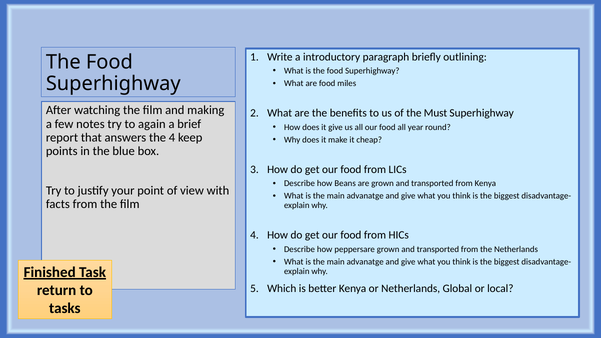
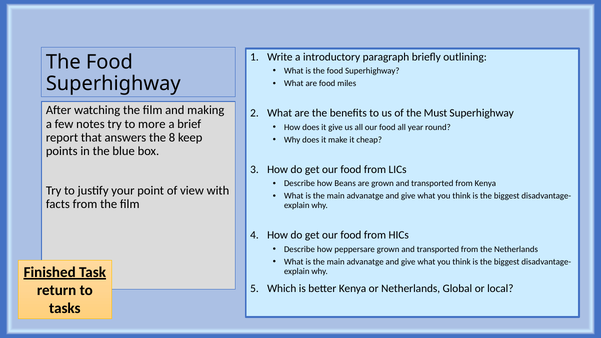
again: again -> more
the 4: 4 -> 8
